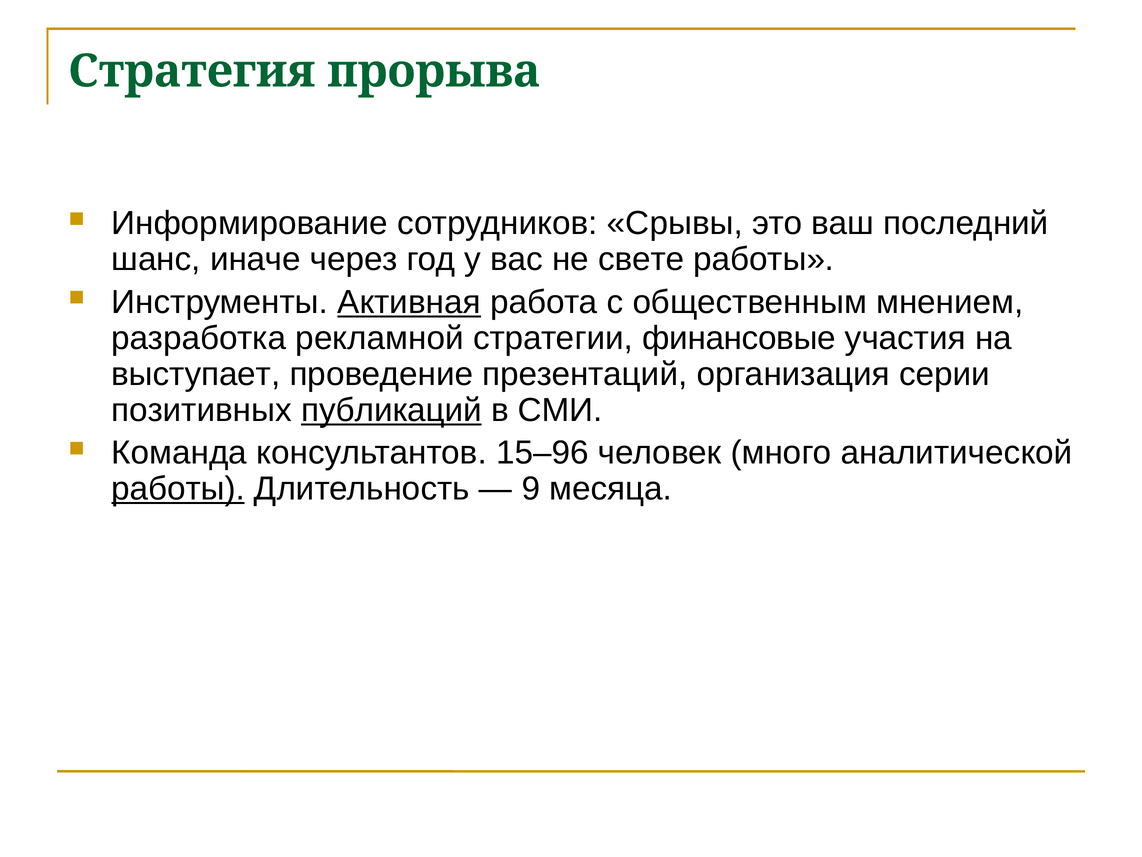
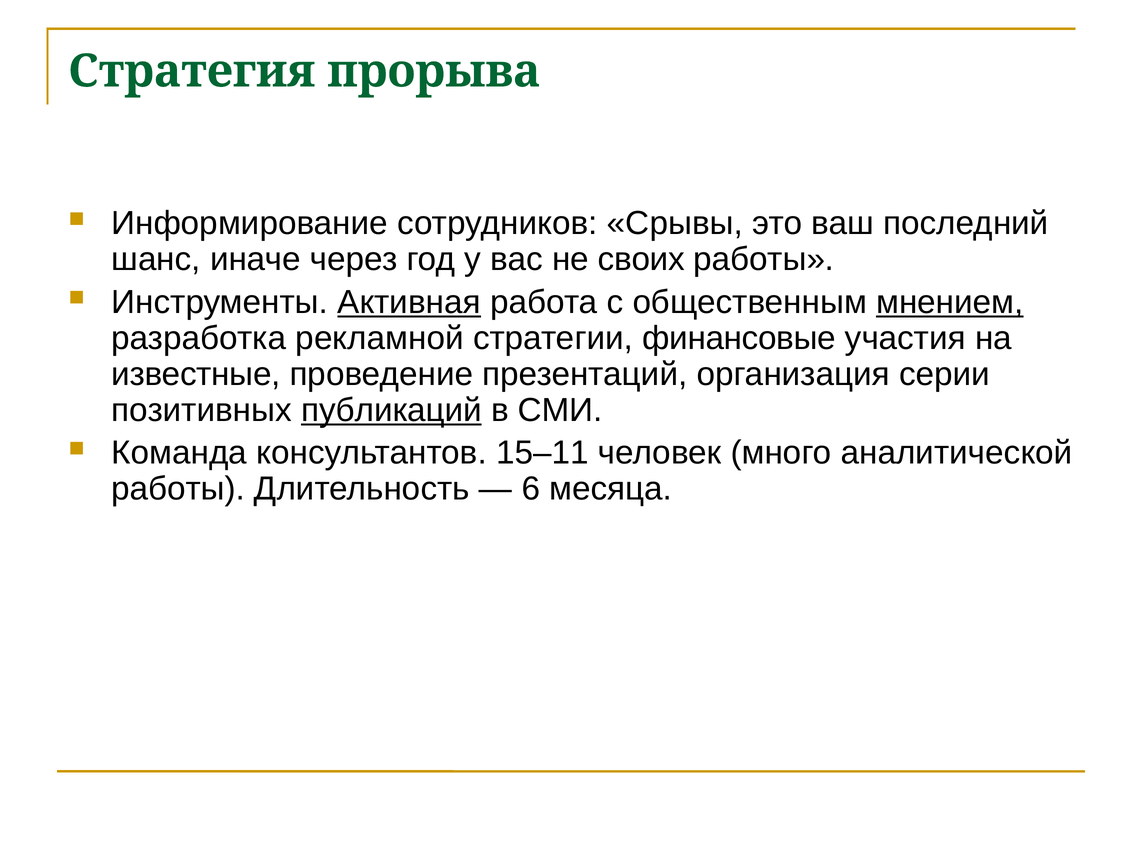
свете: свете -> своих
мнением underline: none -> present
выступает: выступает -> известные
15–96: 15–96 -> 15–11
работы at (178, 488) underline: present -> none
9: 9 -> 6
